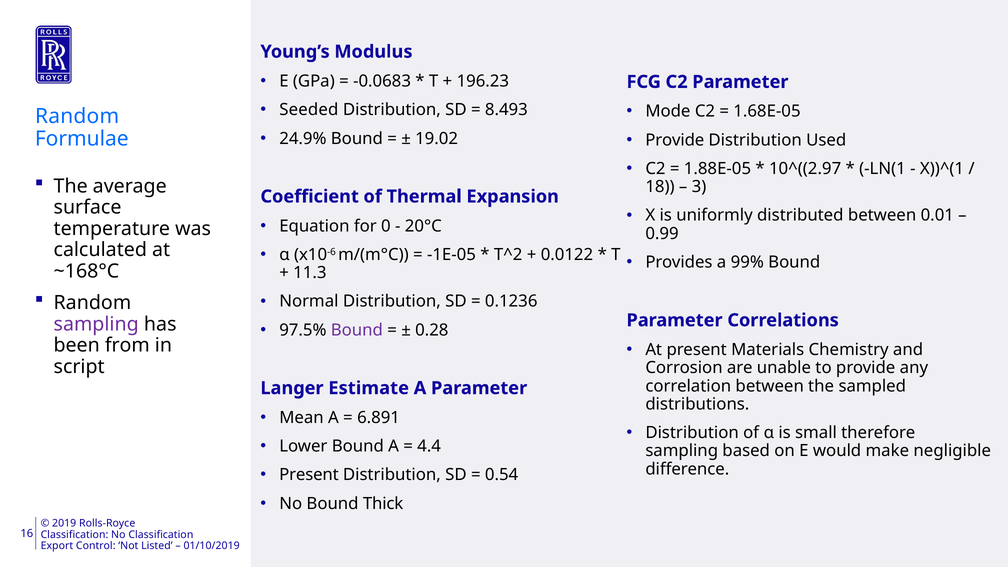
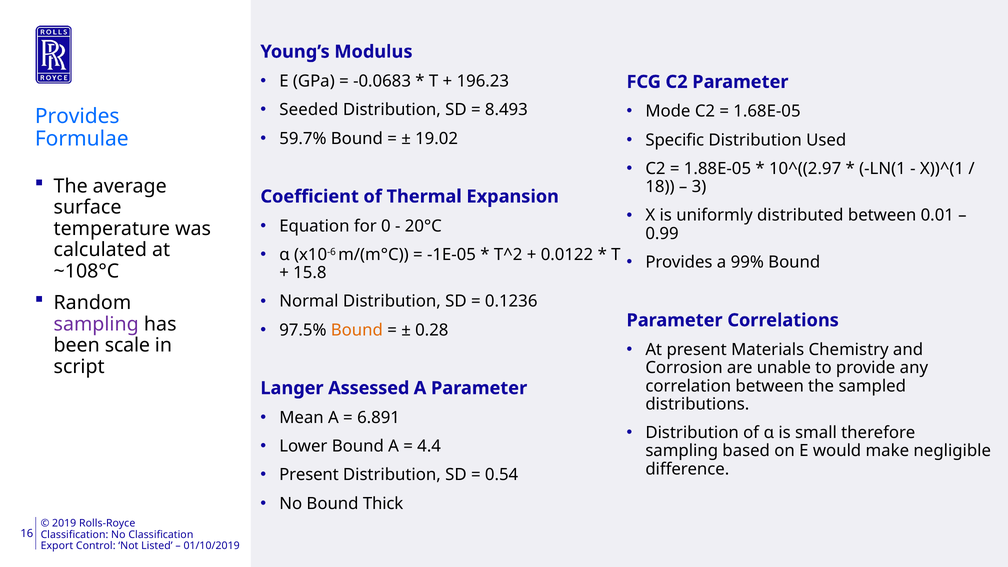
Random at (77, 116): Random -> Provides
24.9%: 24.9% -> 59.7%
Provide at (675, 140): Provide -> Specific
~168°C: ~168°C -> ~108°C
11.3: 11.3 -> 15.8
Bound at (357, 330) colour: purple -> orange
from: from -> scale
Estimate: Estimate -> Assessed
